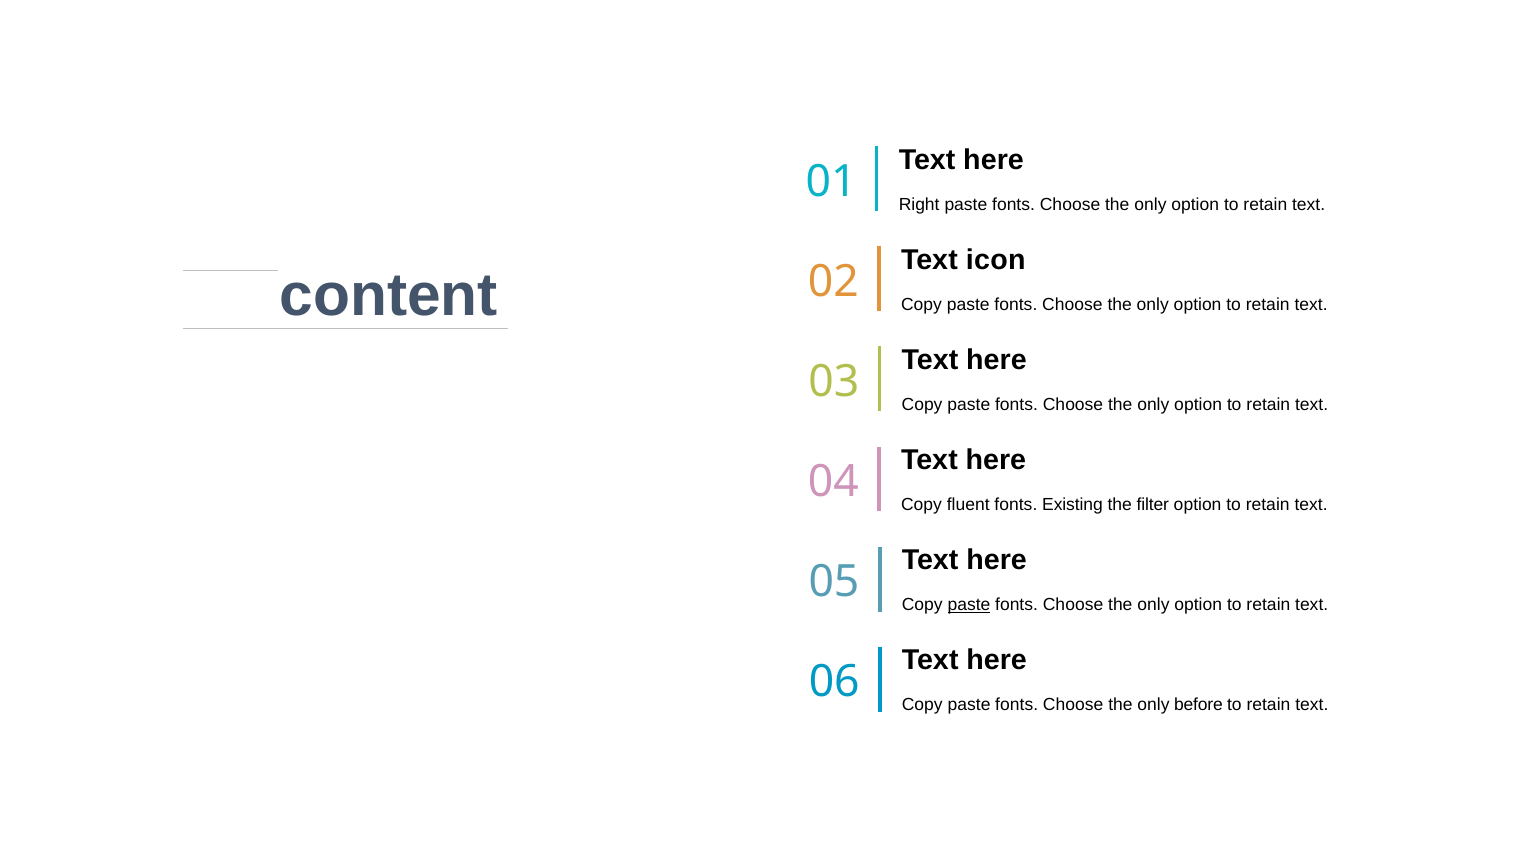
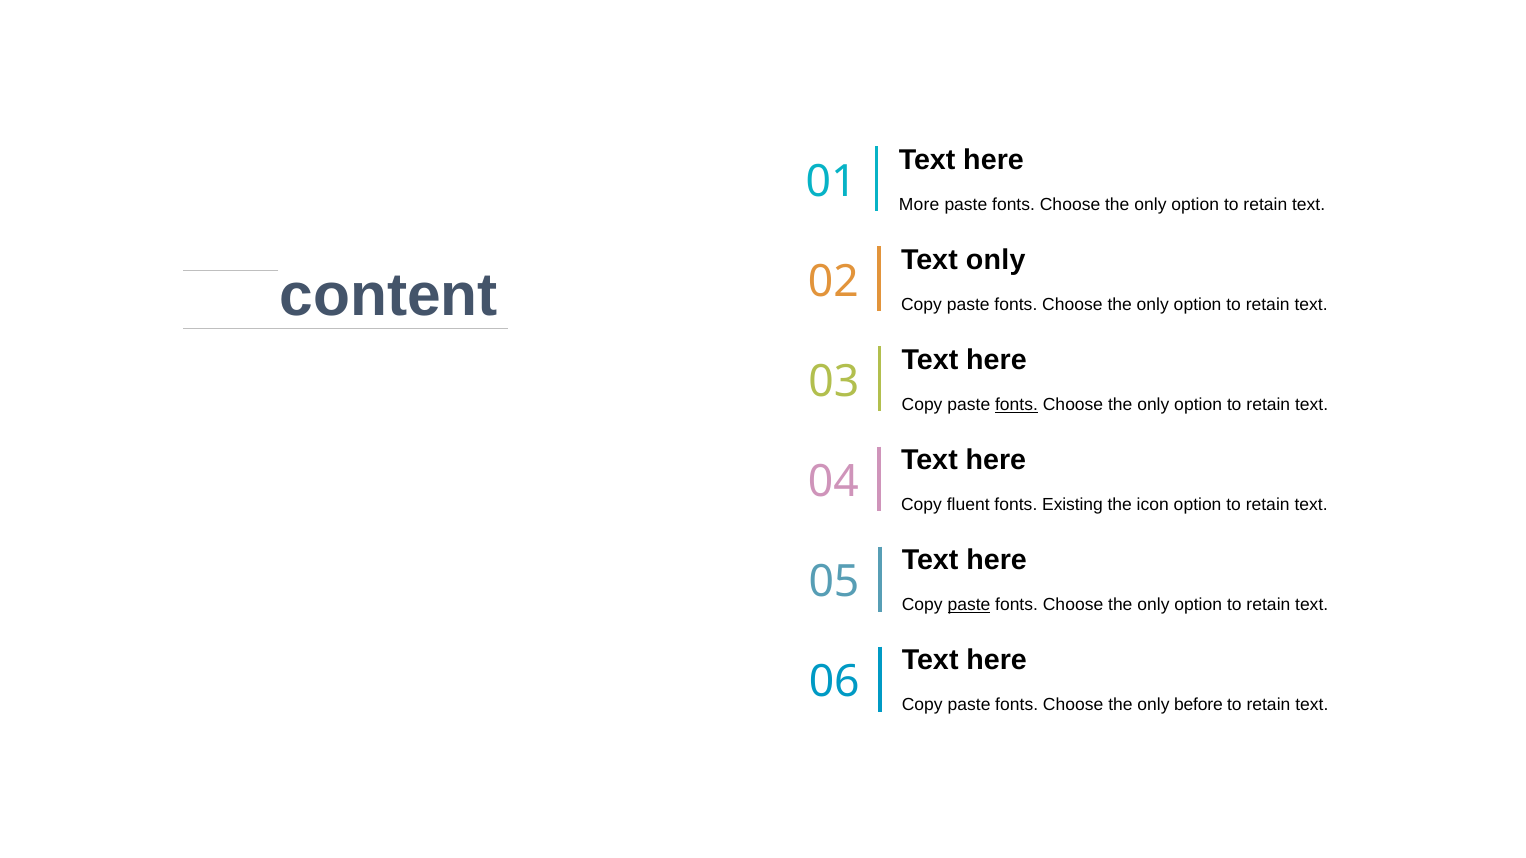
Right: Right -> More
Text icon: icon -> only
fonts at (1016, 405) underline: none -> present
filter: filter -> icon
